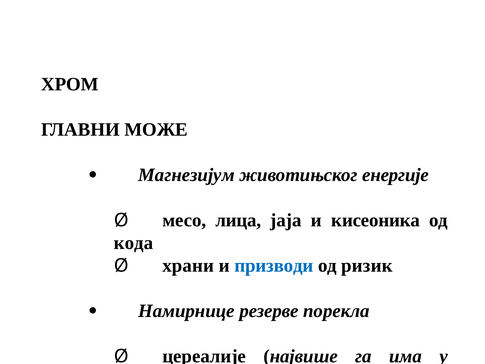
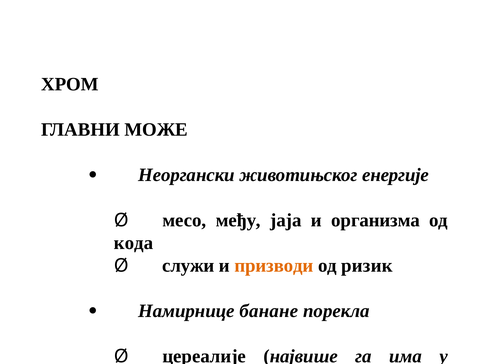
Магнезијум: Магнезијум -> Неоргански
лица: лица -> међу
кисеоника: кисеоника -> организма
храни: храни -> служи
призводи colour: blue -> orange
резерве: резерве -> банане
